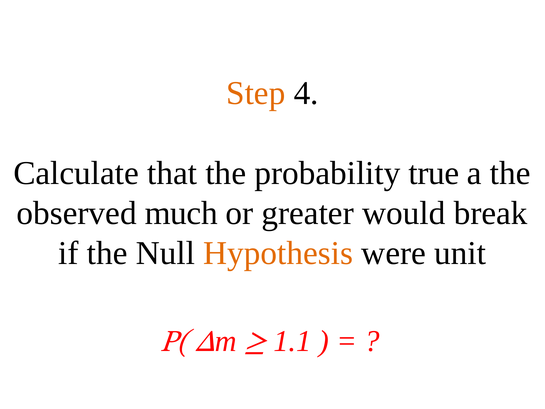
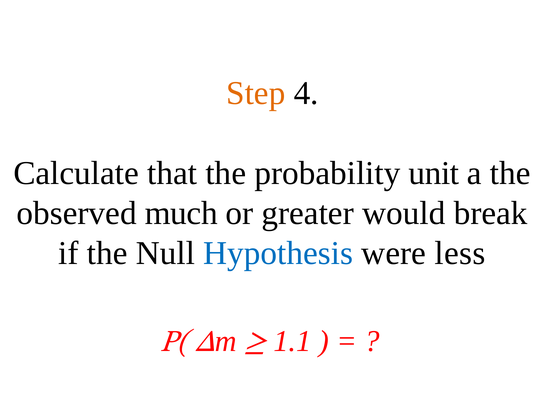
true: true -> unit
Hypothesis colour: orange -> blue
unit: unit -> less
